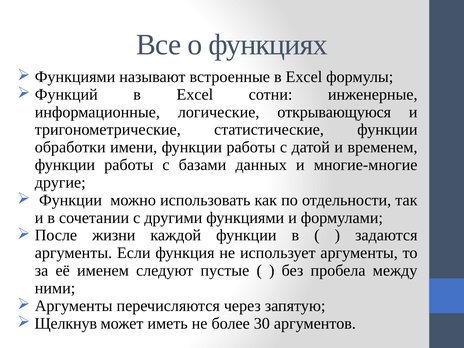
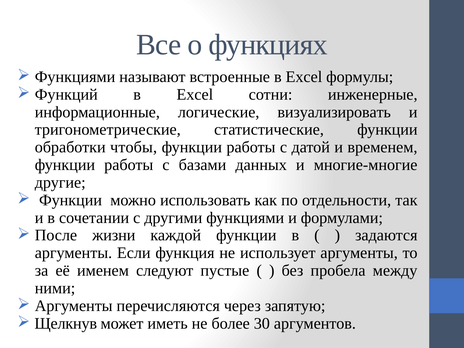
открывающуюся: открывающуюся -> визуализировать
имени: имени -> чтобы
